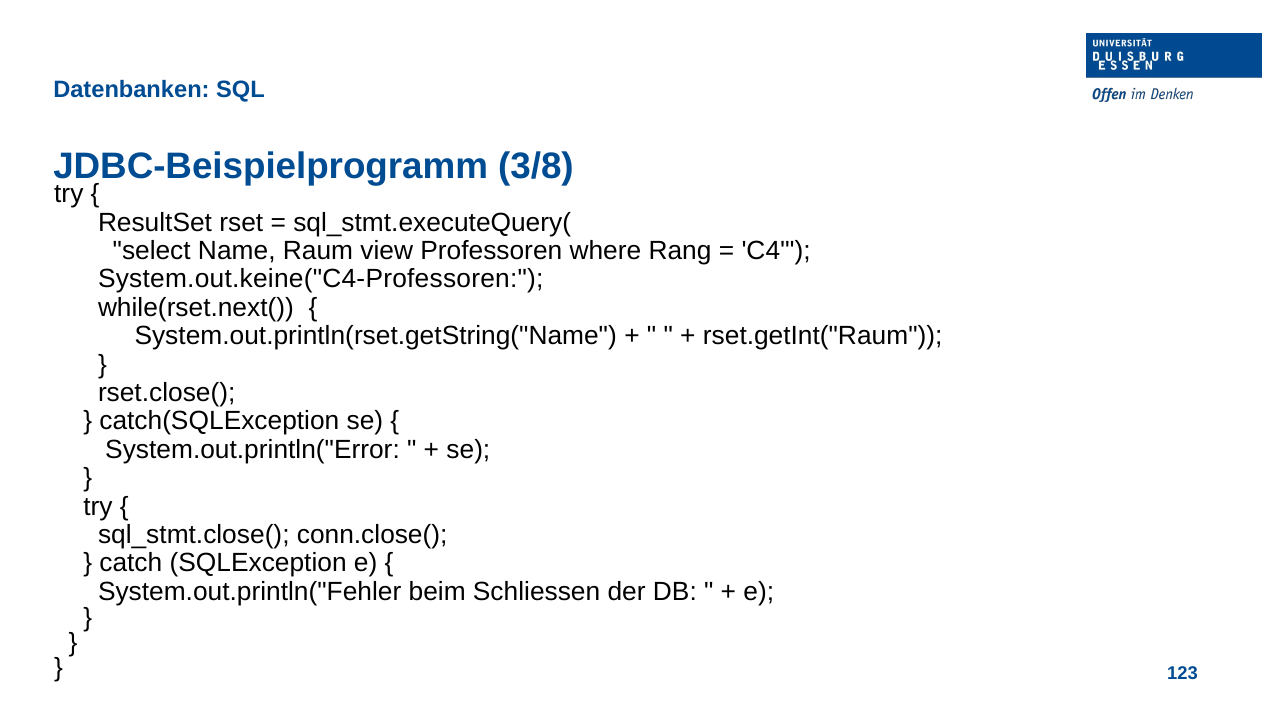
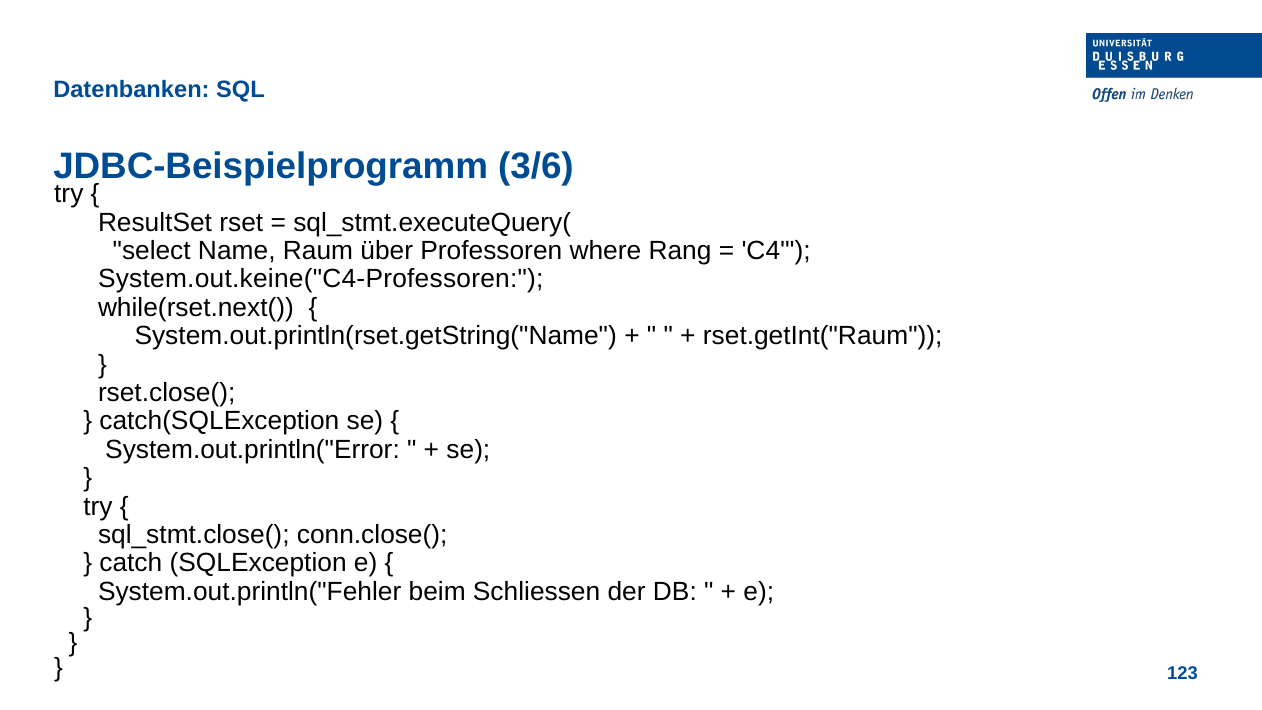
3/8: 3/8 -> 3/6
view: view -> über
